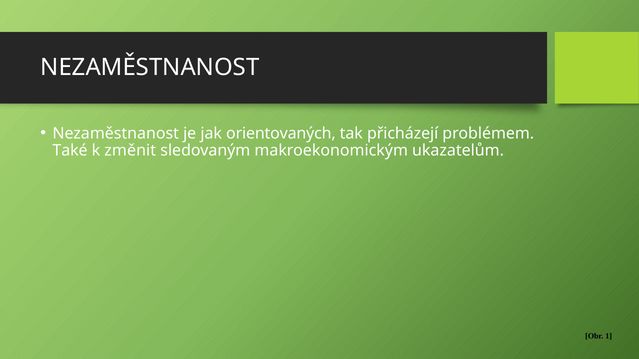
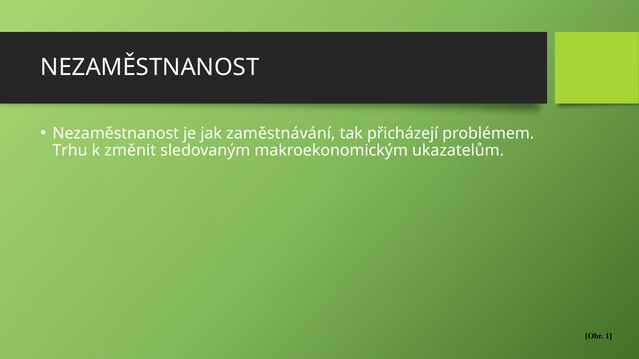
orientovaných: orientovaných -> zaměstnávání
Také: Také -> Trhu
